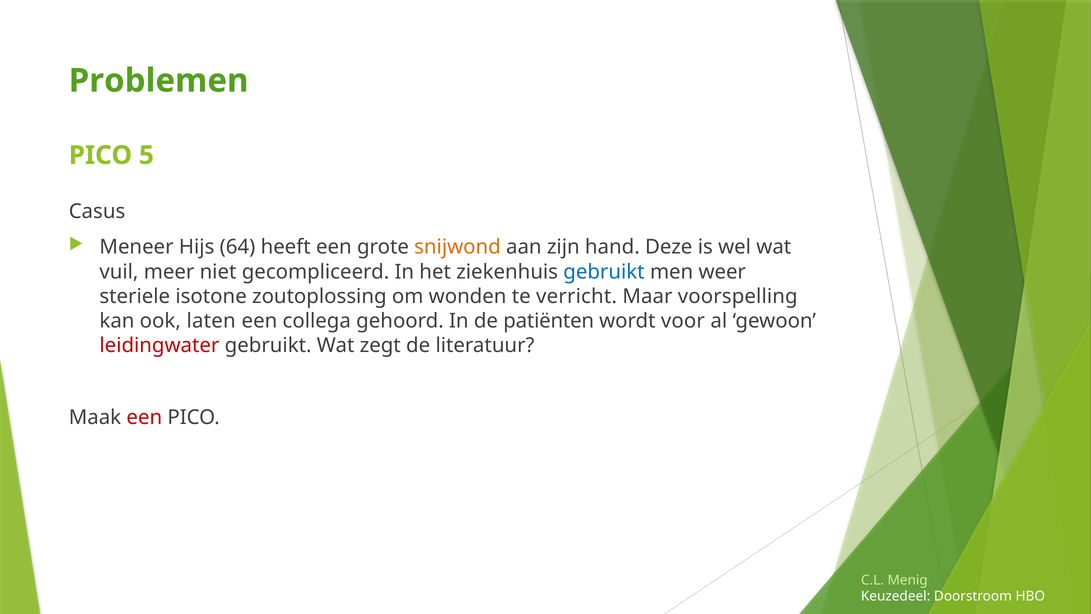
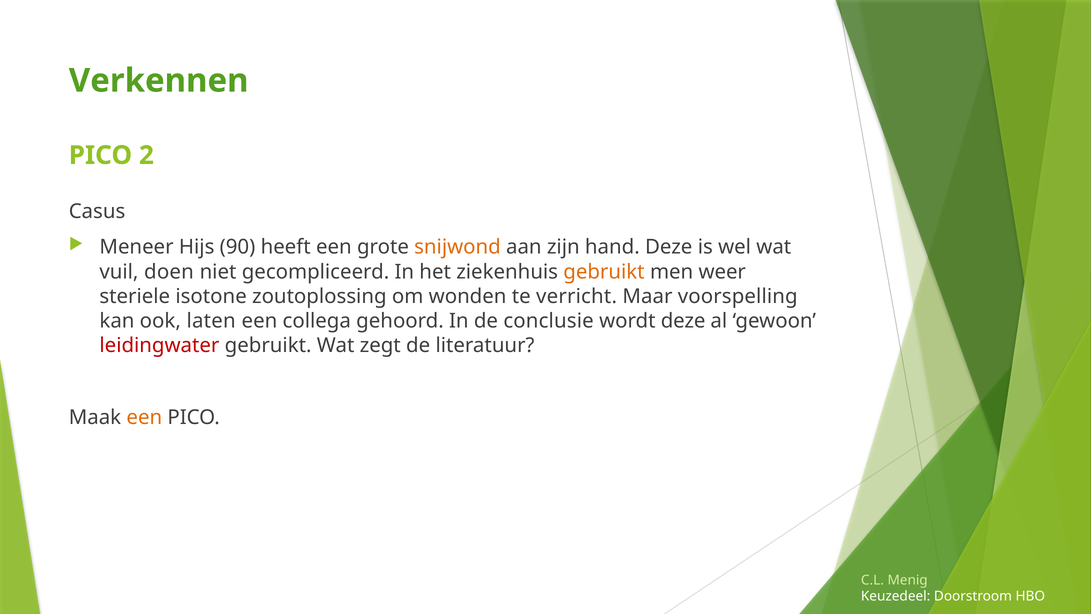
Problemen: Problemen -> Verkennen
5: 5 -> 2
64: 64 -> 90
meer: meer -> doen
gebruikt at (604, 272) colour: blue -> orange
patiënten: patiënten -> conclusie
wordt voor: voor -> deze
een at (144, 417) colour: red -> orange
